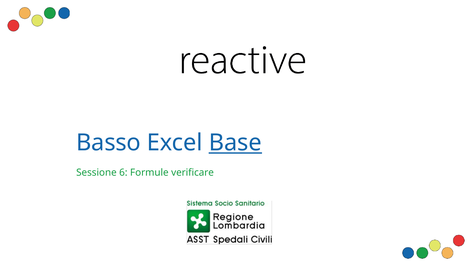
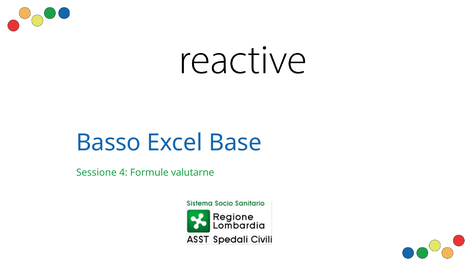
Base underline: present -> none
6: 6 -> 4
verificare: verificare -> valutarne
